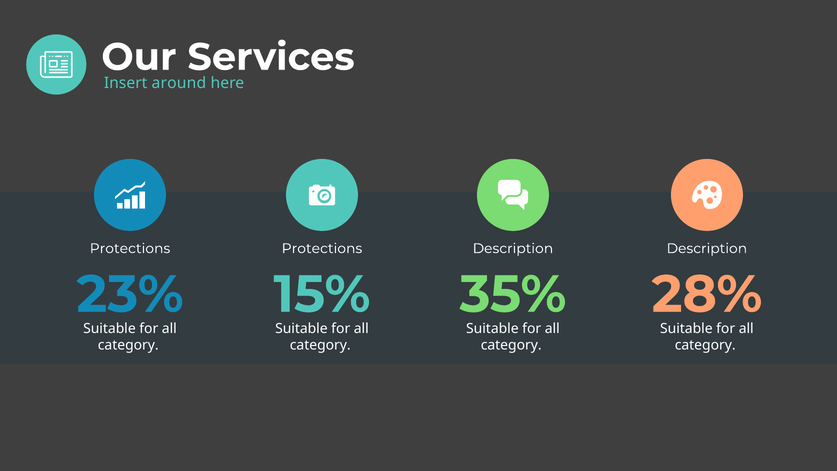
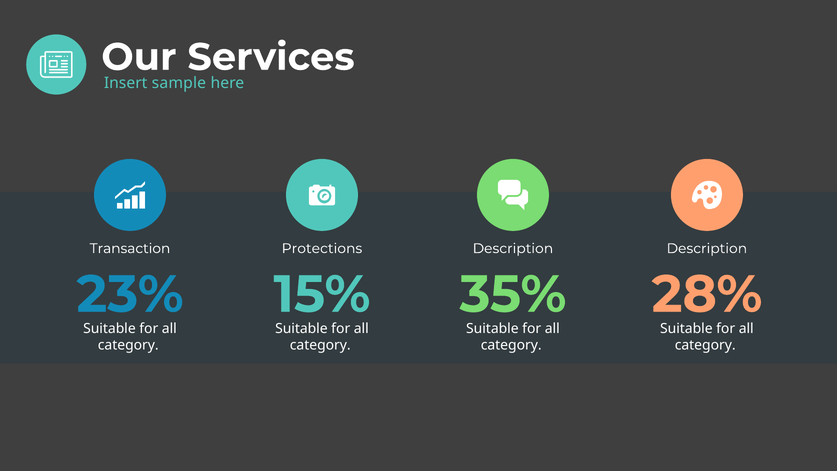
around: around -> sample
Protections at (130, 248): Protections -> Transaction
